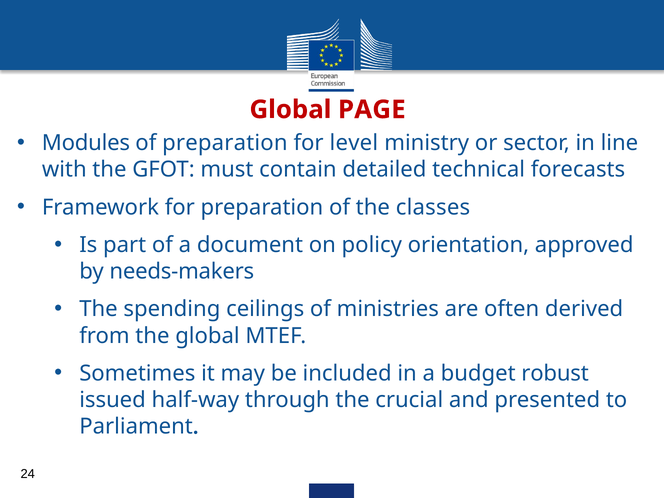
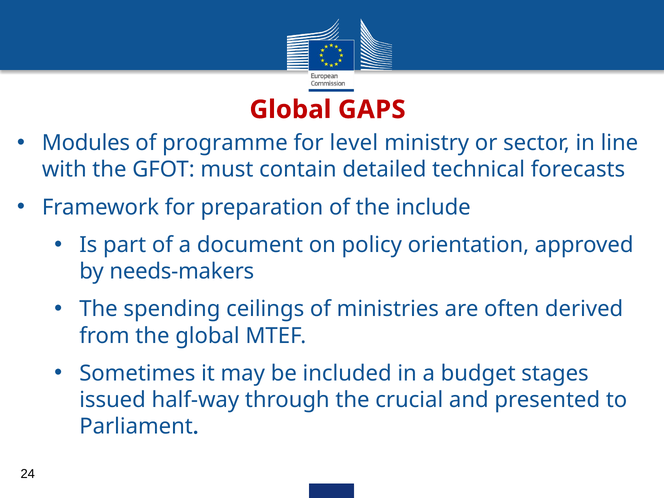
PAGE: PAGE -> GAPS
of preparation: preparation -> programme
classes: classes -> include
robust: robust -> stages
